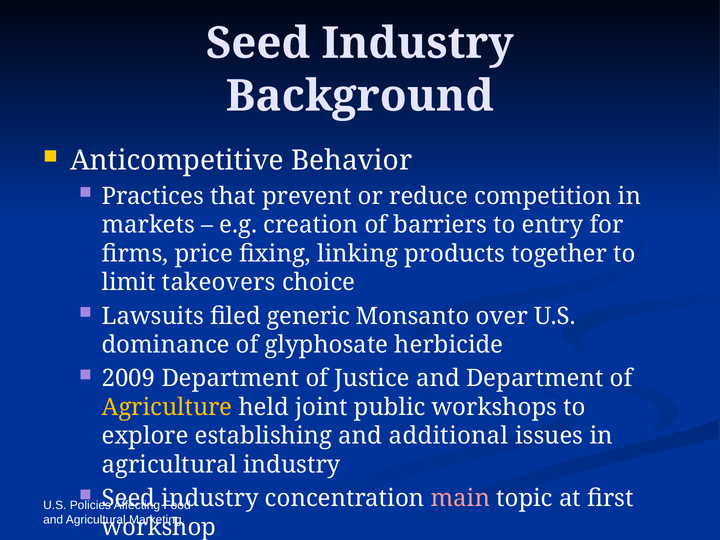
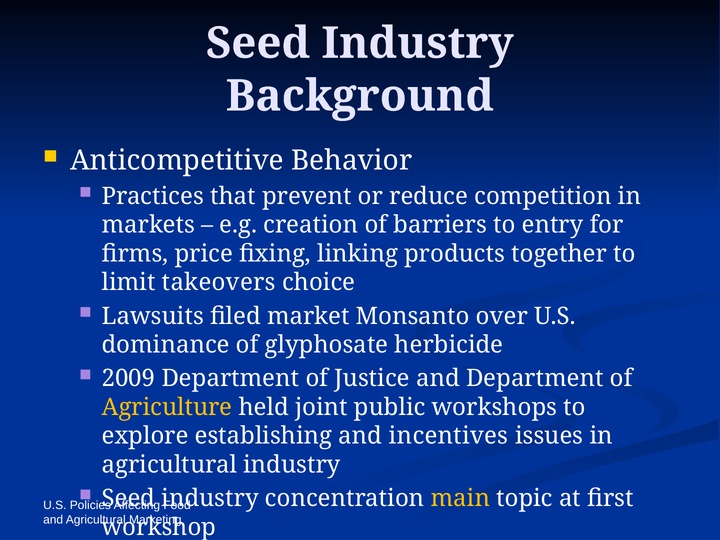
generic: generic -> market
additional: additional -> incentives
main colour: pink -> yellow
